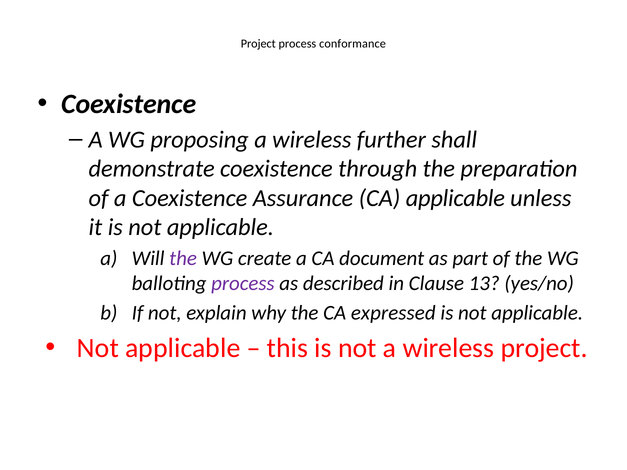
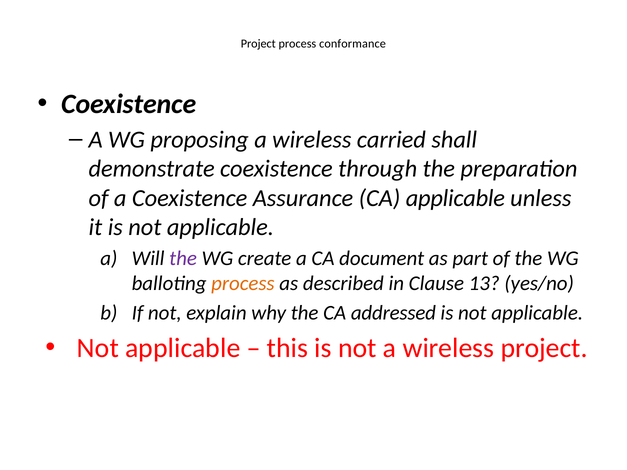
further: further -> carried
process at (243, 284) colour: purple -> orange
expressed: expressed -> addressed
